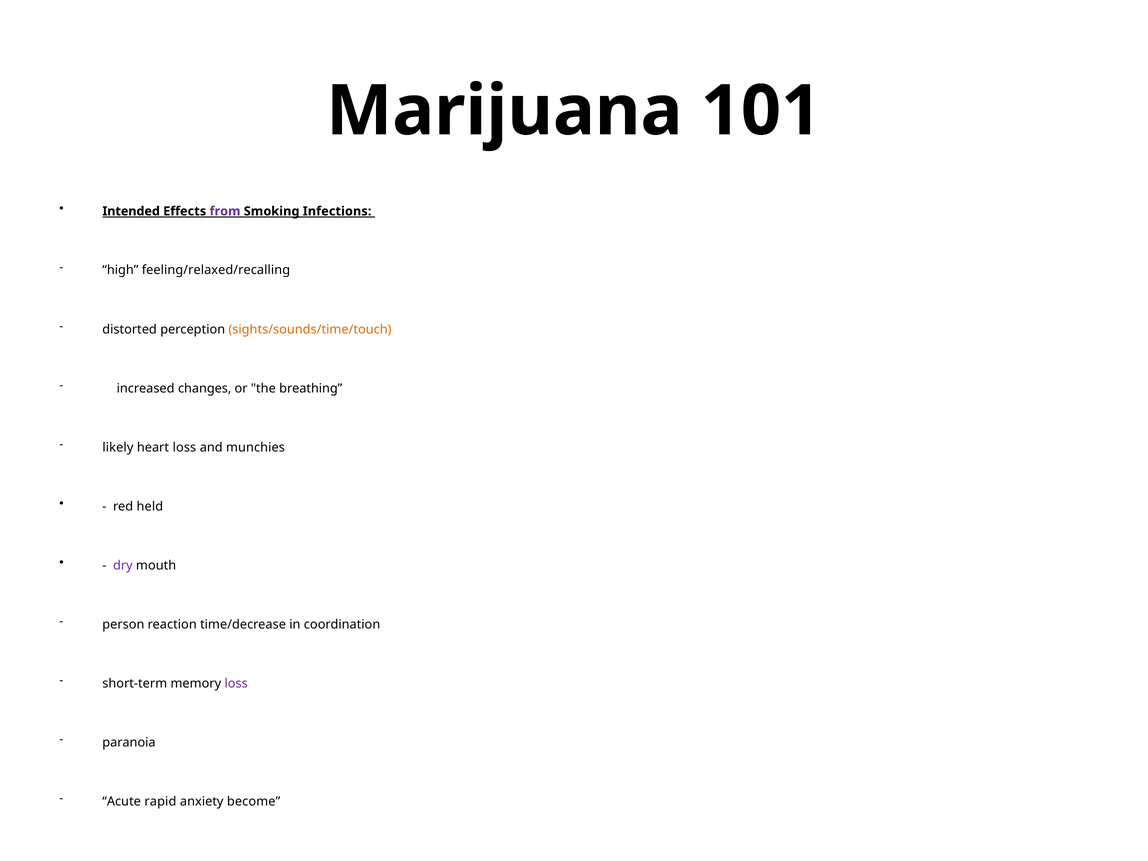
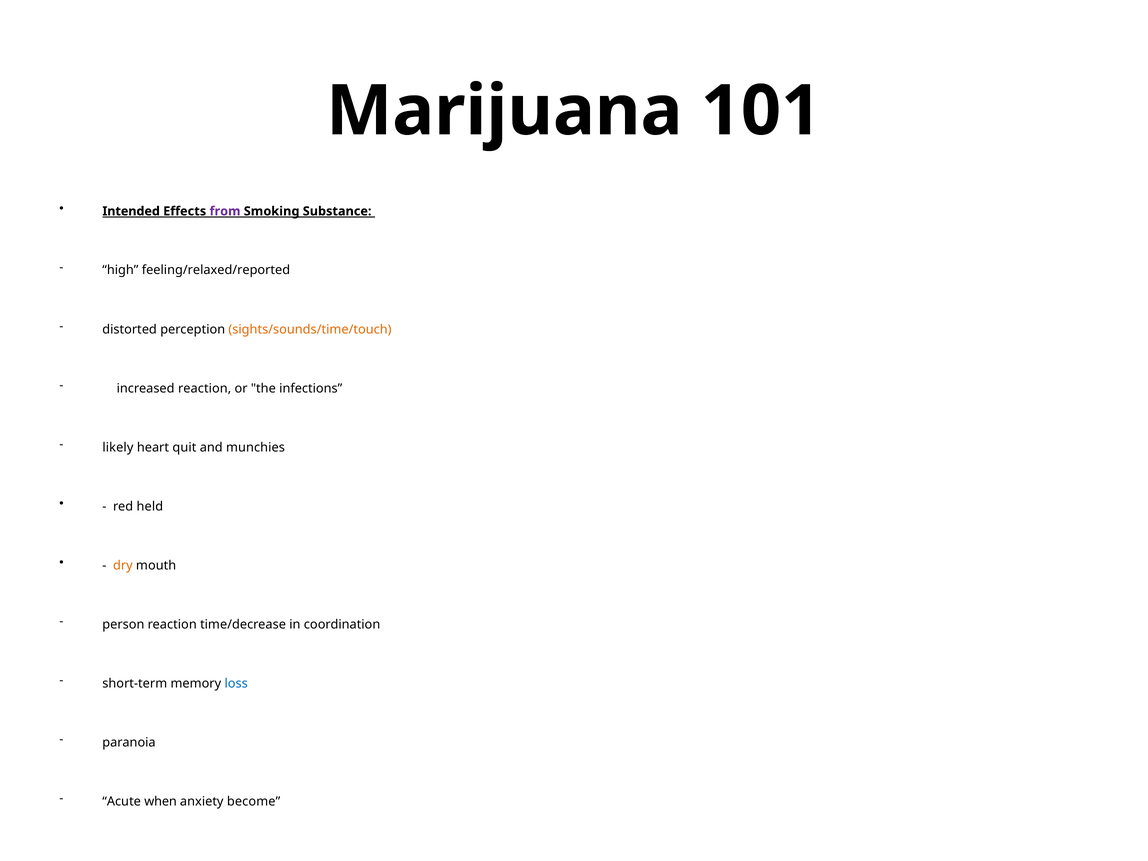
Infections: Infections -> Substance
feeling/relaxed/recalling: feeling/relaxed/recalling -> feeling/relaxed/reported
increased changes: changes -> reaction
breathing: breathing -> infections
heart loss: loss -> quit
dry colour: purple -> orange
loss at (236, 683) colour: purple -> blue
rapid: rapid -> when
